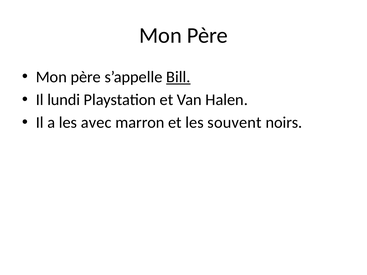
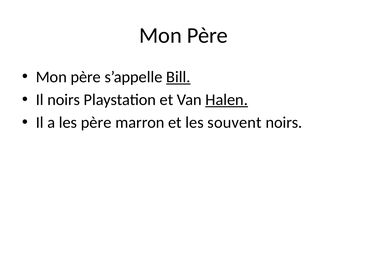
Il lundi: lundi -> noirs
Halen underline: none -> present
les avec: avec -> père
